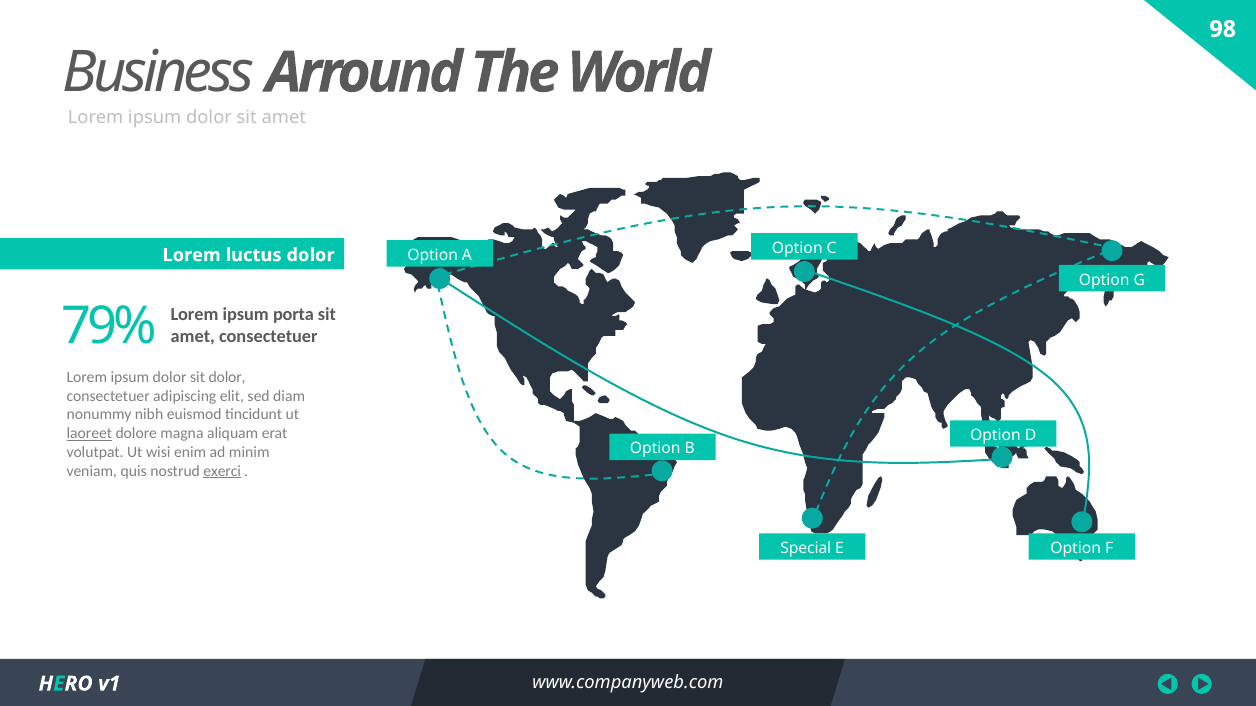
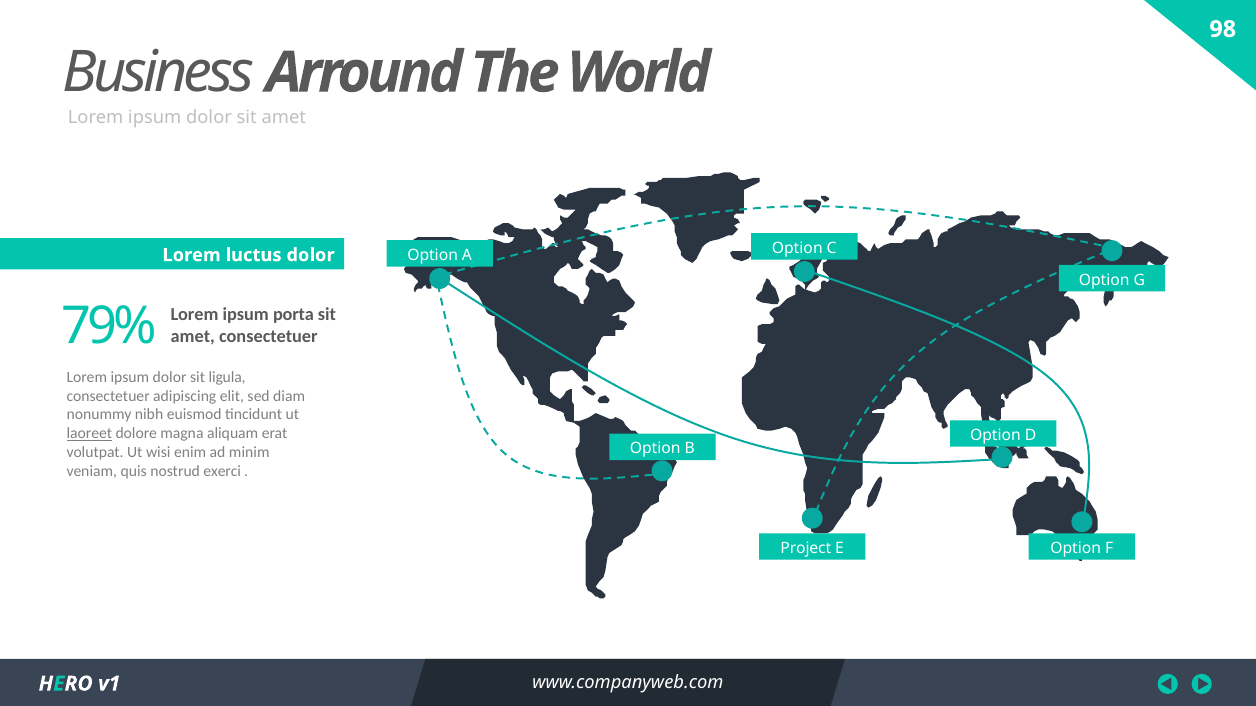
sit dolor: dolor -> ligula
exerci underline: present -> none
Special: Special -> Project
